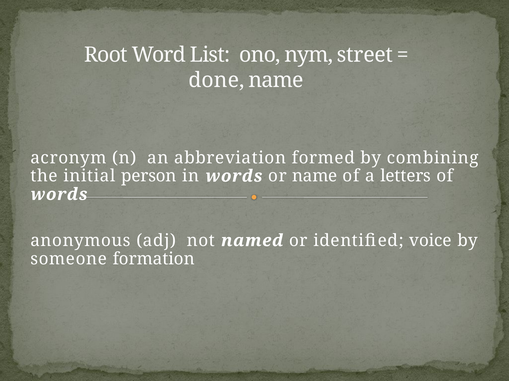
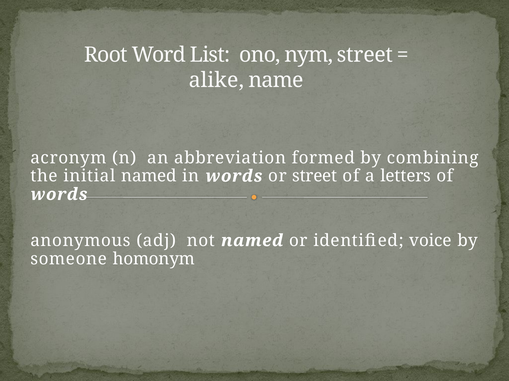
done: done -> alike
initial person: person -> named
or name: name -> street
formation: formation -> homonym
